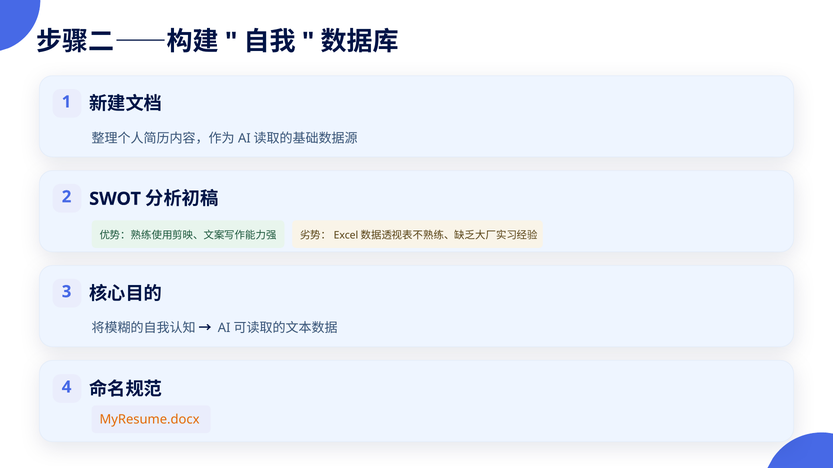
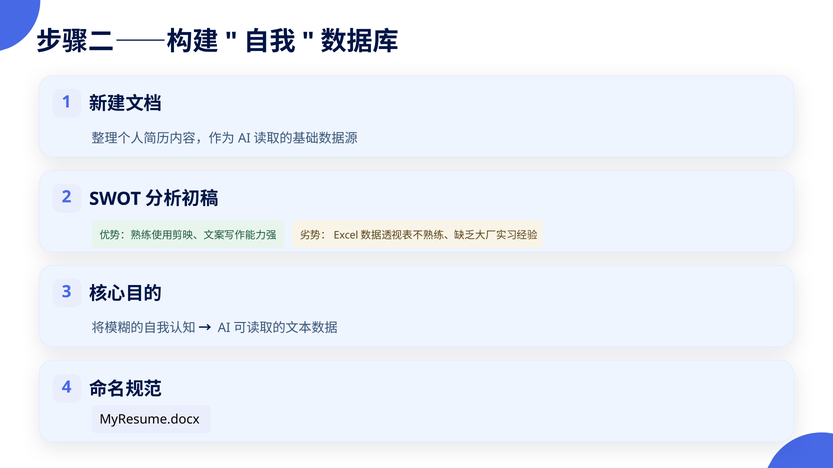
MyResume.docx colour: orange -> black
